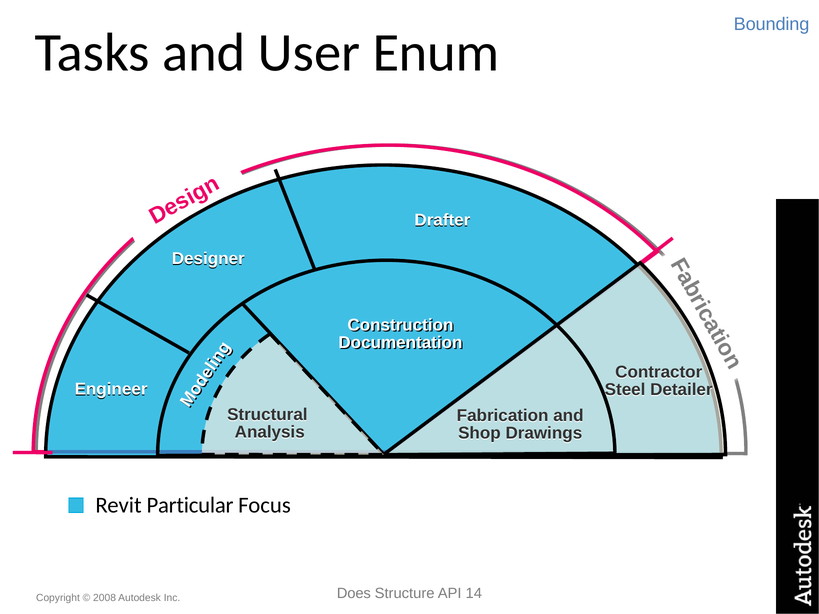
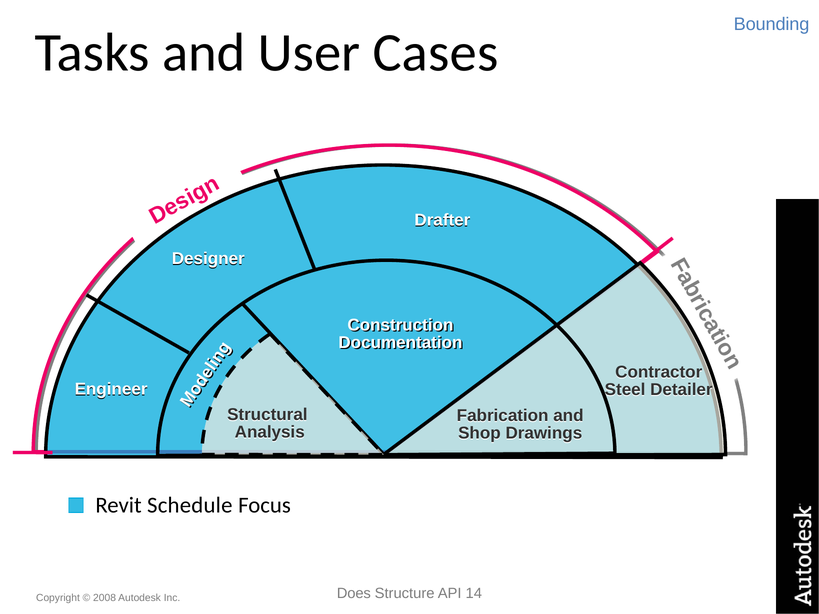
Enum: Enum -> Cases
Particular: Particular -> Schedule
